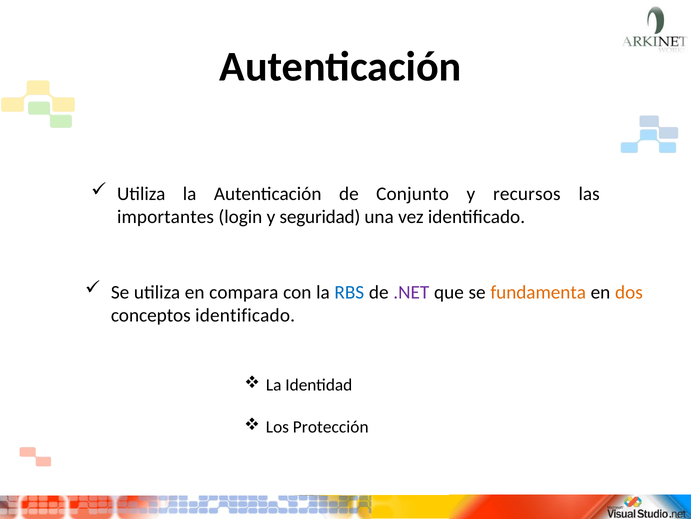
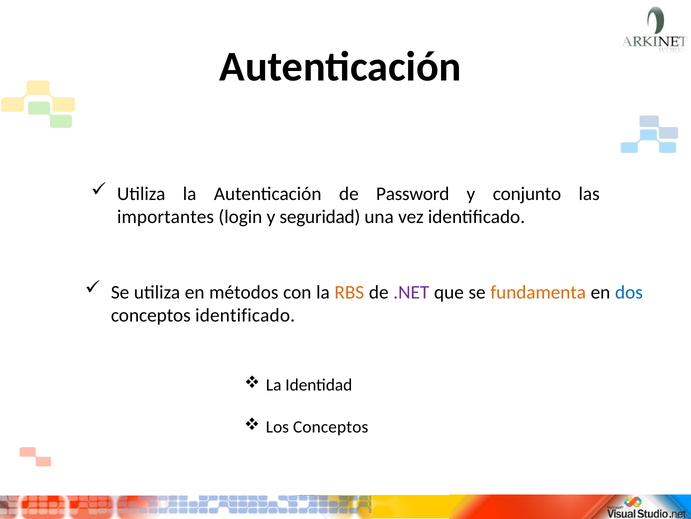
Conjunto: Conjunto -> Password
recursos: recursos -> conjunto
compara: compara -> métodos
RBS colour: blue -> orange
dos colour: orange -> blue
Los Protección: Protección -> Conceptos
